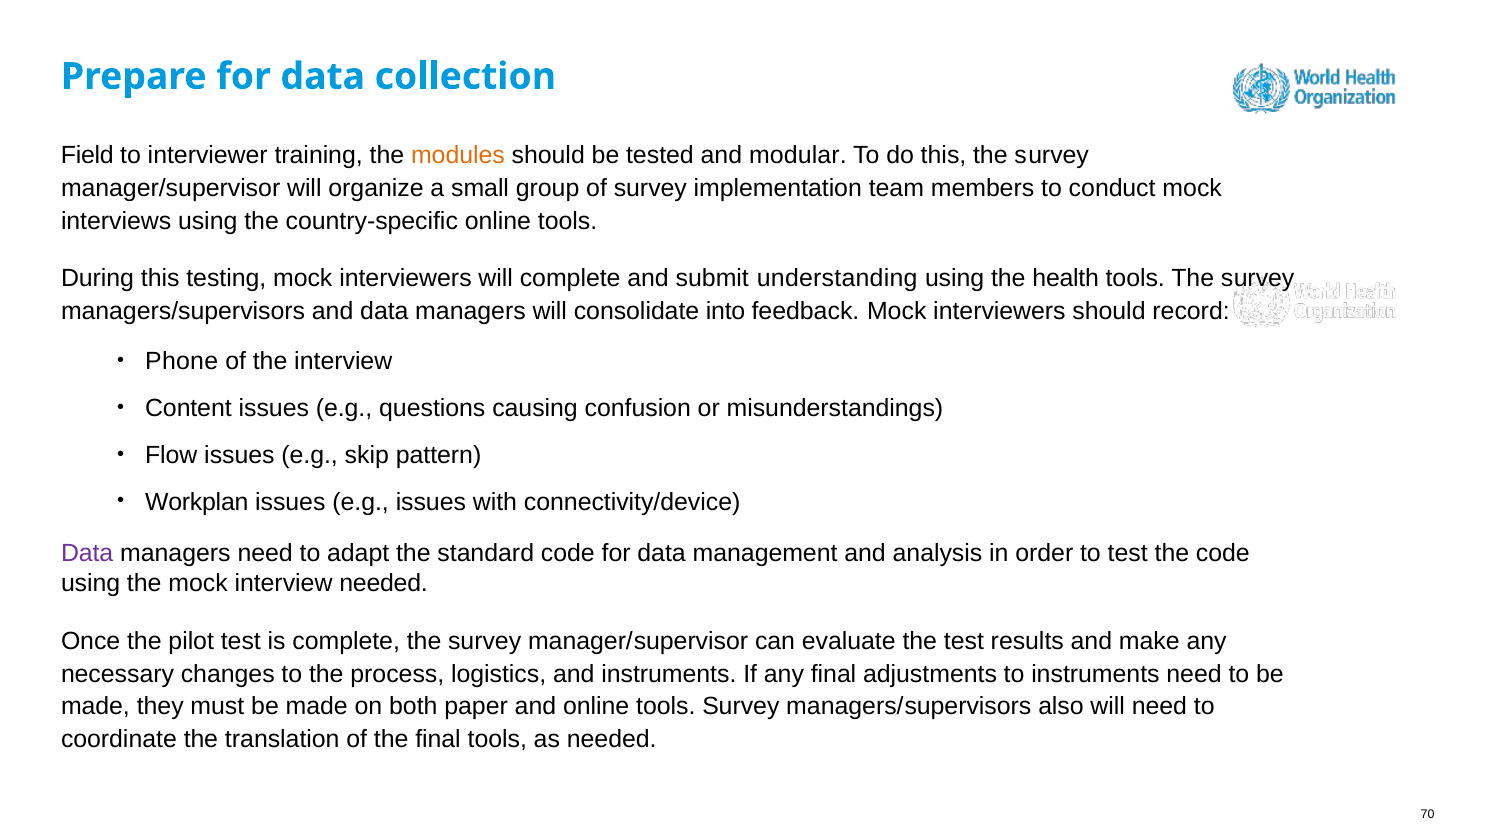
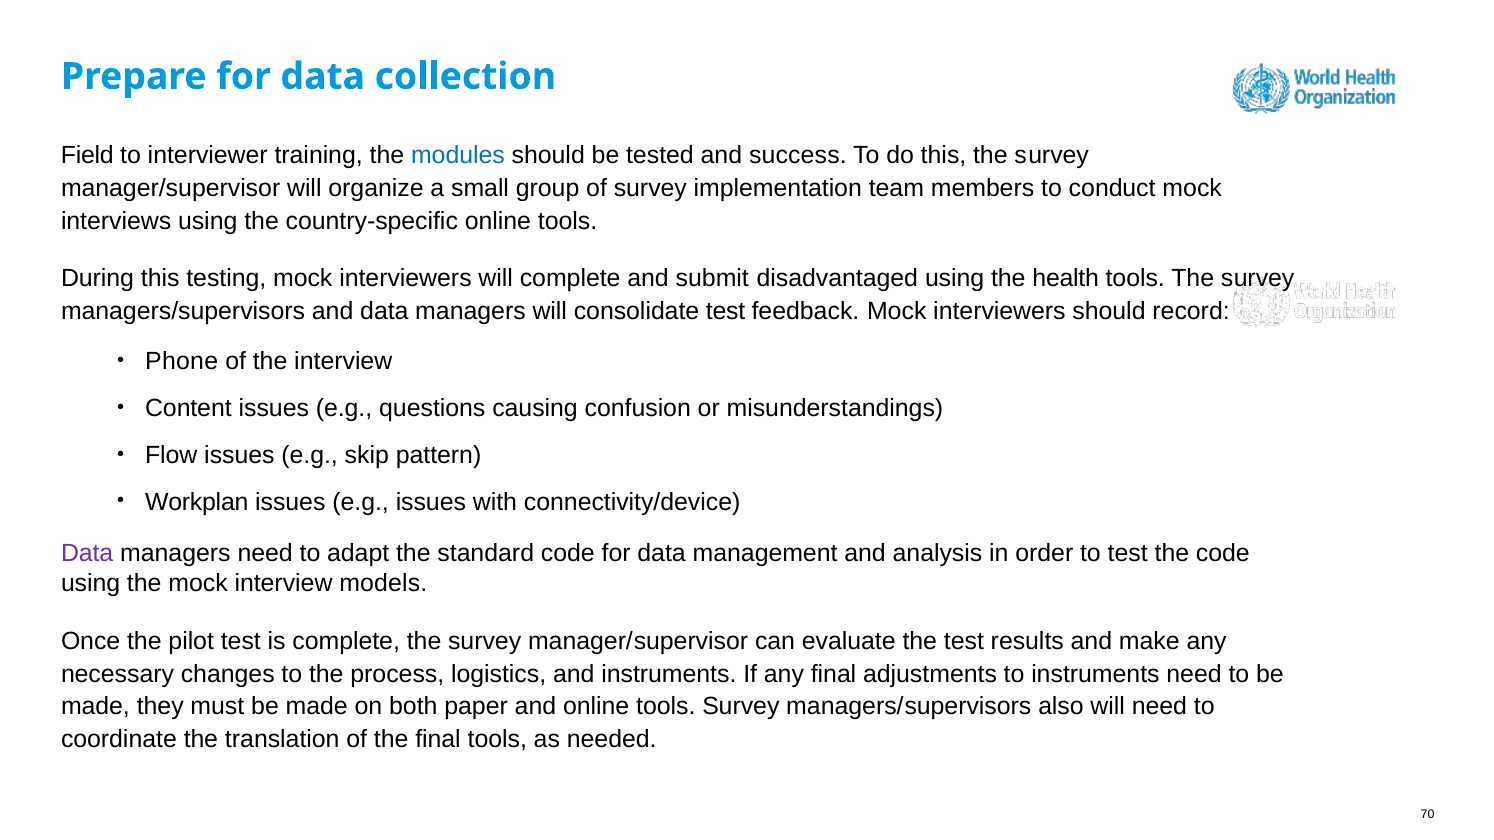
modules colour: orange -> blue
modular: modular -> success
understanding: understanding -> disadvantaged
consolidate into: into -> test
interview needed: needed -> models
